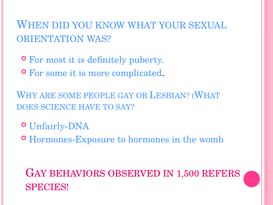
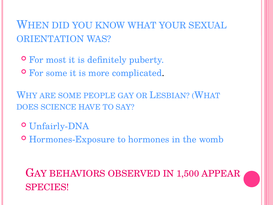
REFERS: REFERS -> APPEAR
